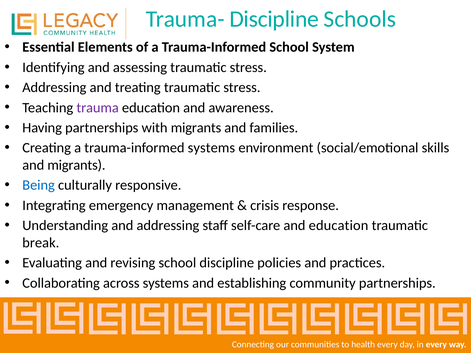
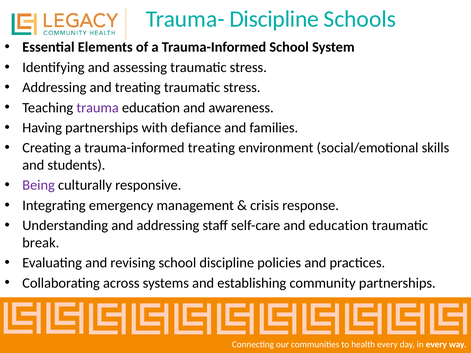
with migrants: migrants -> defiance
trauma-informed systems: systems -> treating
and migrants: migrants -> students
Being colour: blue -> purple
